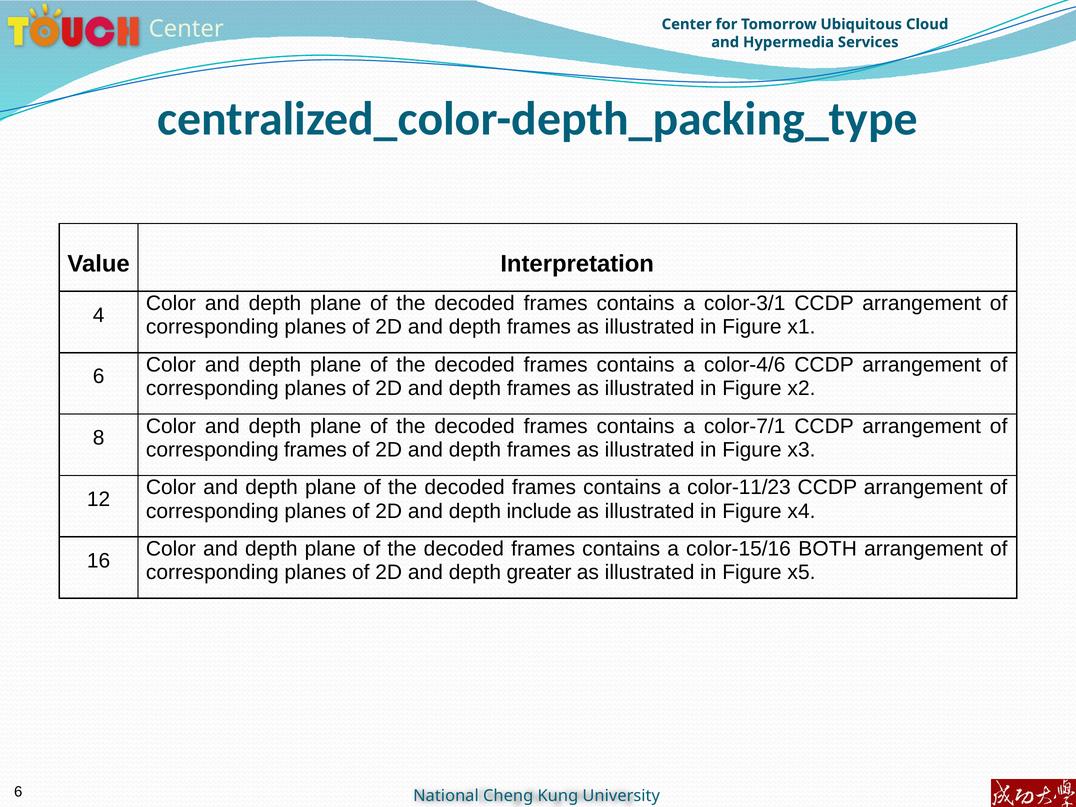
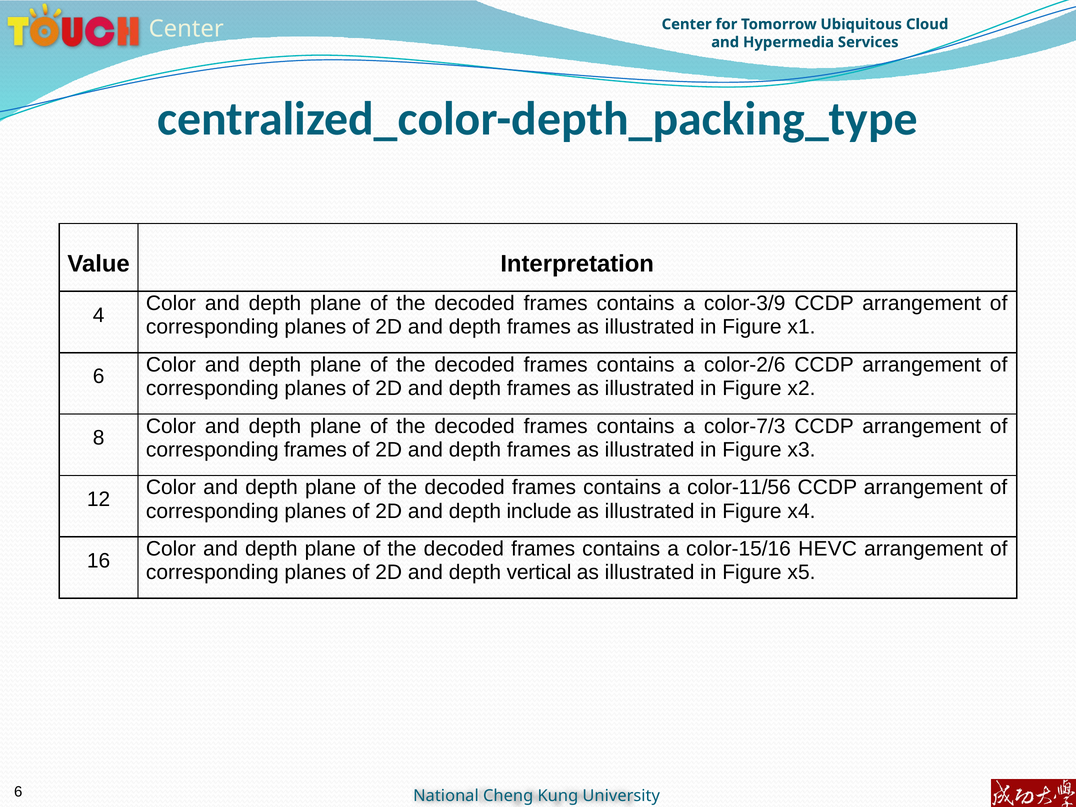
color-3/1: color-3/1 -> color-3/9
color-4/6: color-4/6 -> color-2/6
color-7/1: color-7/1 -> color-7/3
color-11/23: color-11/23 -> color-11/56
BOTH: BOTH -> HEVC
greater: greater -> vertical
